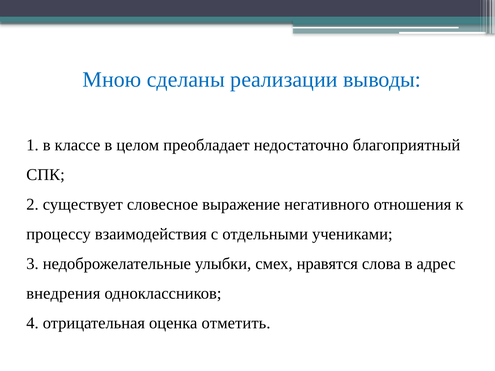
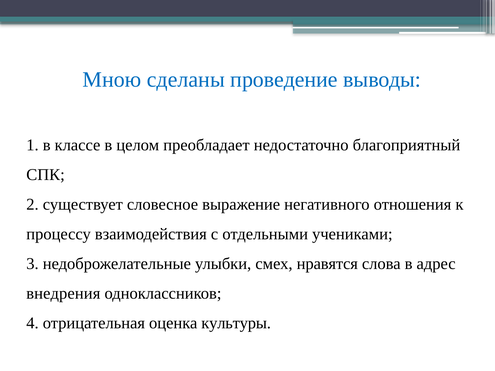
реализации: реализации -> проведение
отметить: отметить -> культуры
